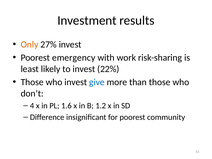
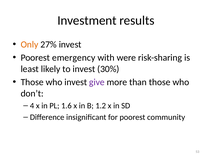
work: work -> were
22%: 22% -> 30%
give colour: blue -> purple
